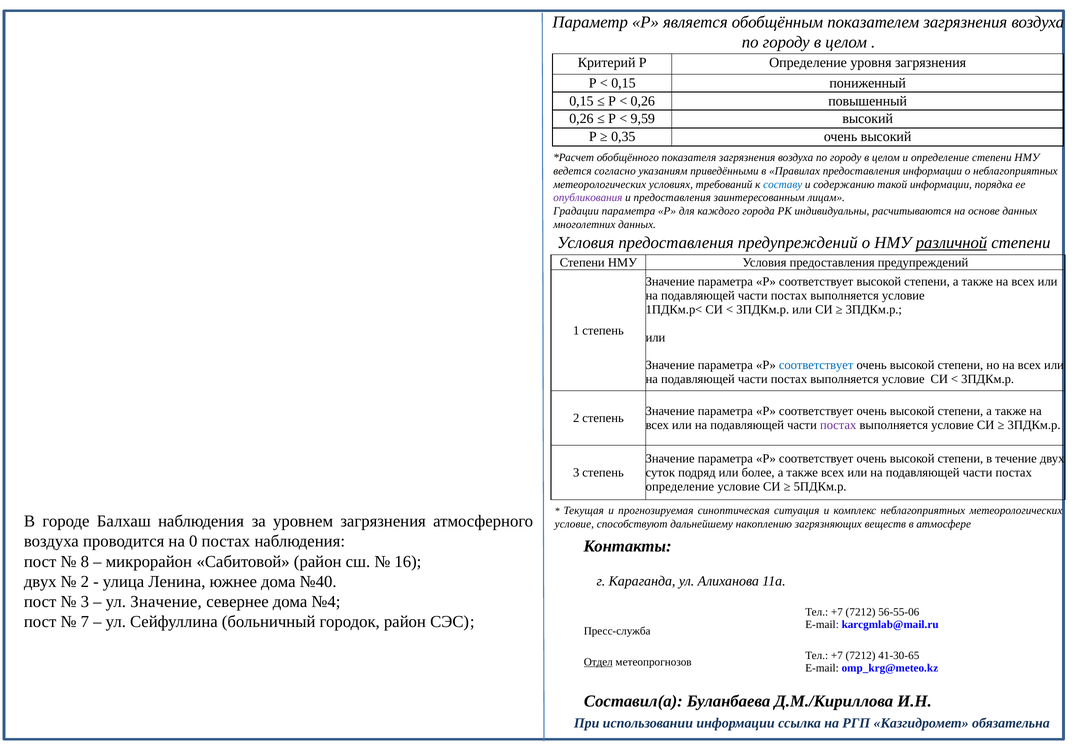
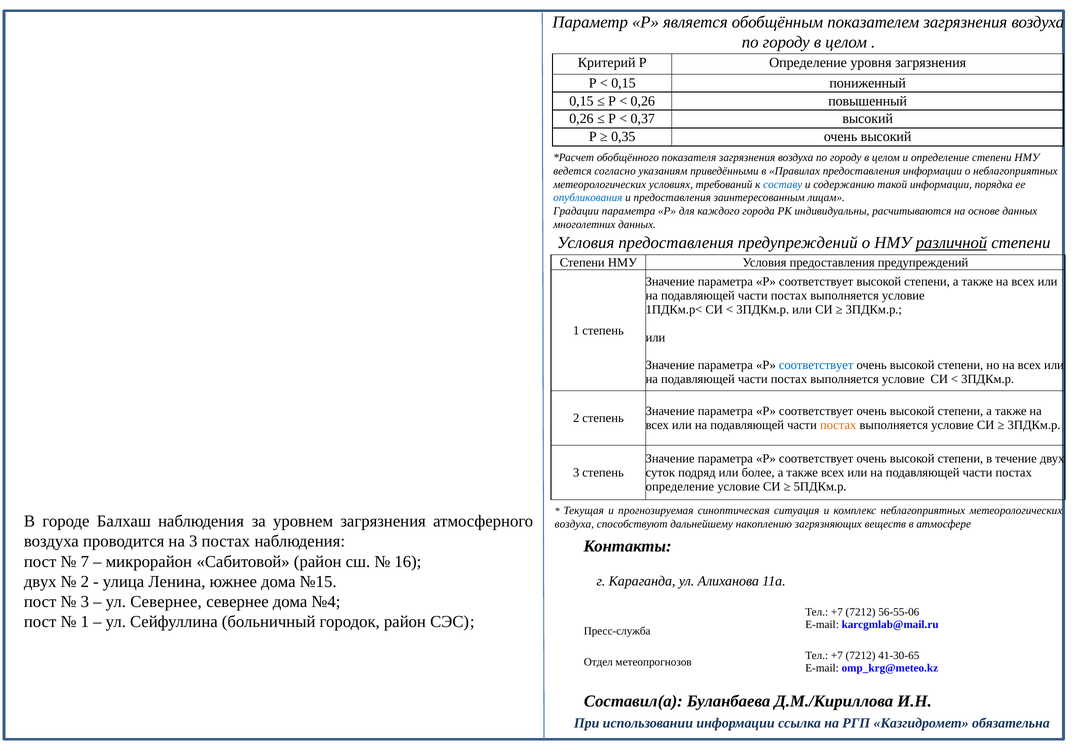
9,59: 9,59 -> 0,37
опубликования colour: purple -> blue
постах at (838, 425) colour: purple -> orange
условие at (574, 524): условие -> воздуха
на 0: 0 -> 3
8: 8 -> 7
№40: №40 -> №15
ул Значение: Значение -> Севернее
7 at (85, 621): 7 -> 1
Отдел underline: present -> none
